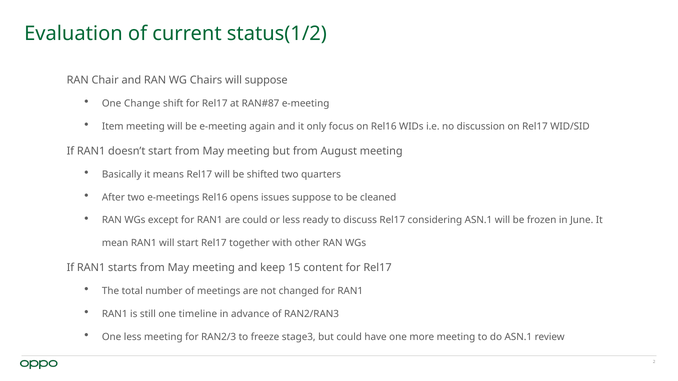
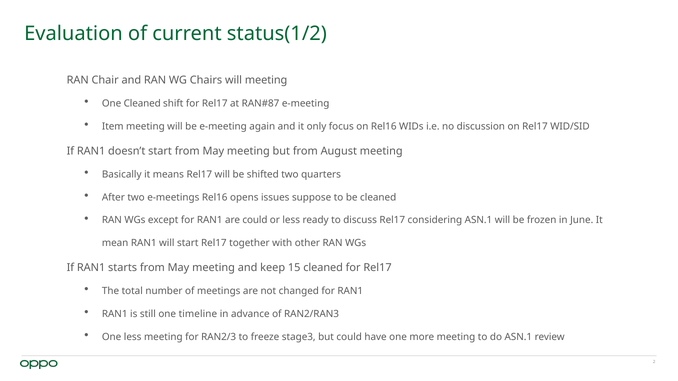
will suppose: suppose -> meeting
One Change: Change -> Cleaned
15 content: content -> cleaned
